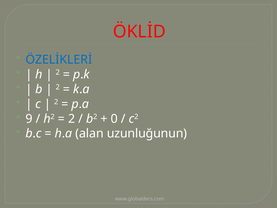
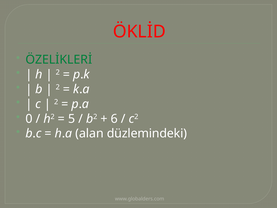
ÖZELİKLERİ colour: blue -> green
9: 9 -> 0
2 at (72, 119): 2 -> 5
0: 0 -> 6
uzunluğunun: uzunluğunun -> düzlemindeki
